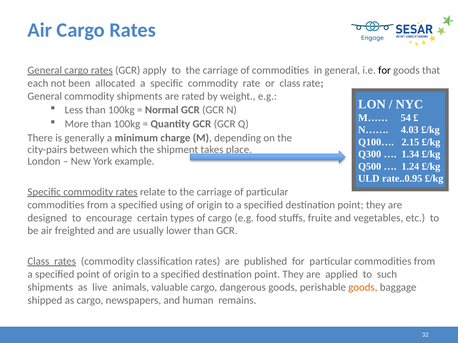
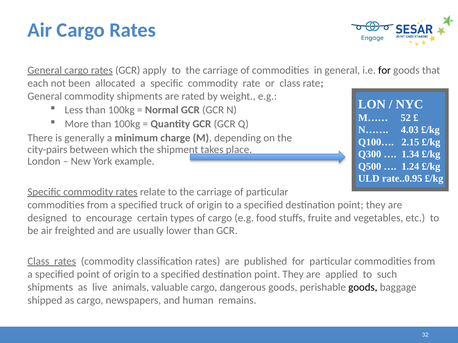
54: 54 -> 52
using: using -> truck
goods at (363, 288) colour: orange -> black
